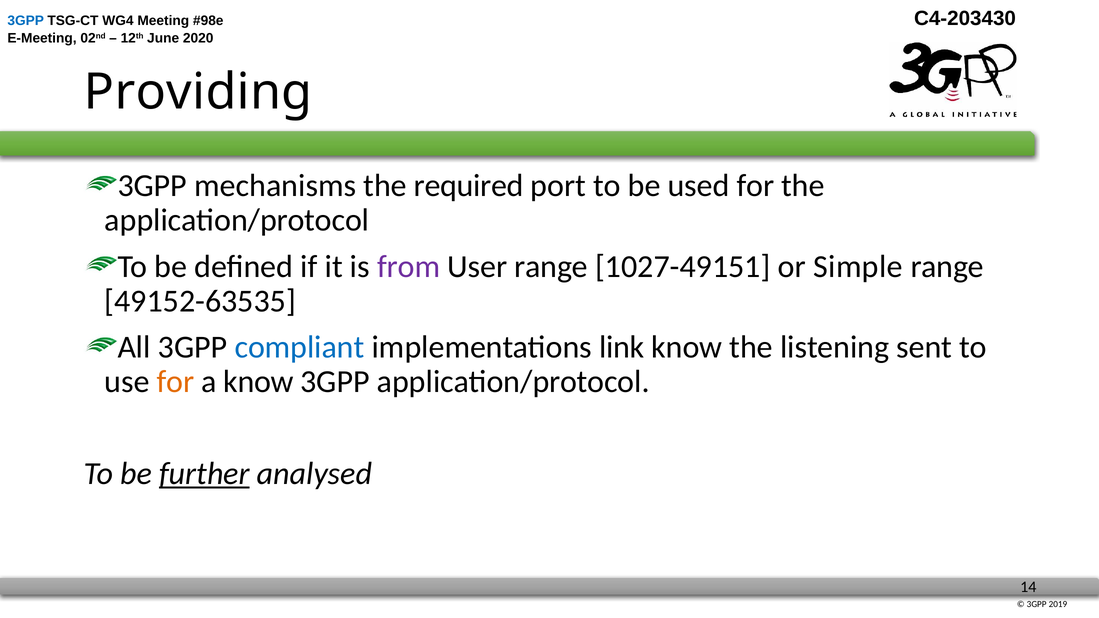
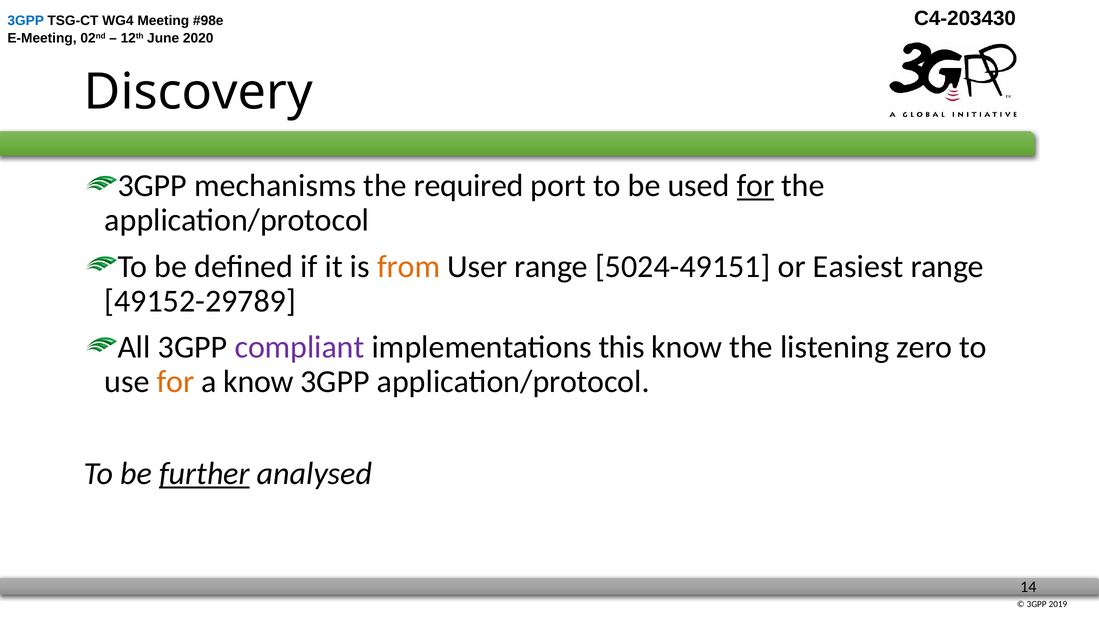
Providing: Providing -> Discovery
for at (756, 186) underline: none -> present
from colour: purple -> orange
1027-49151: 1027-49151 -> 5024-49151
Simple: Simple -> Easiest
49152-63535: 49152-63535 -> 49152-29789
compliant colour: blue -> purple
link: link -> this
sent: sent -> zero
